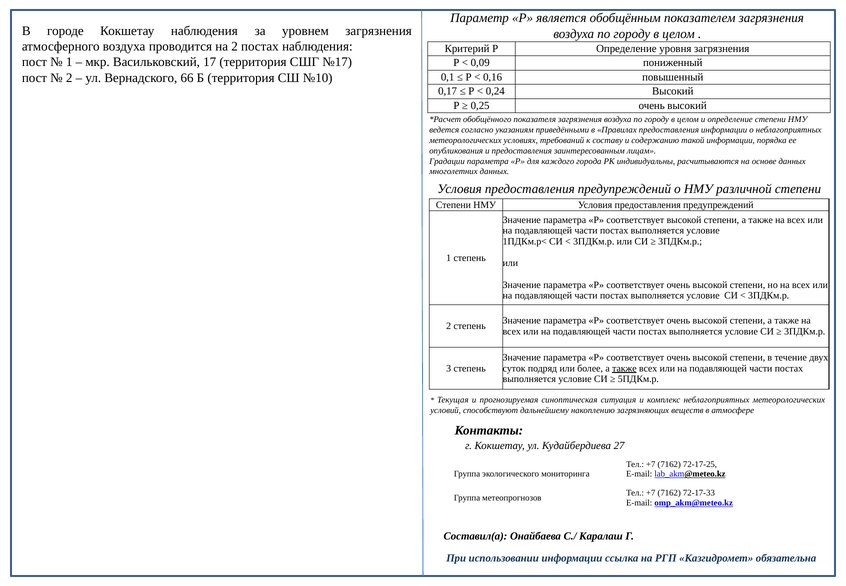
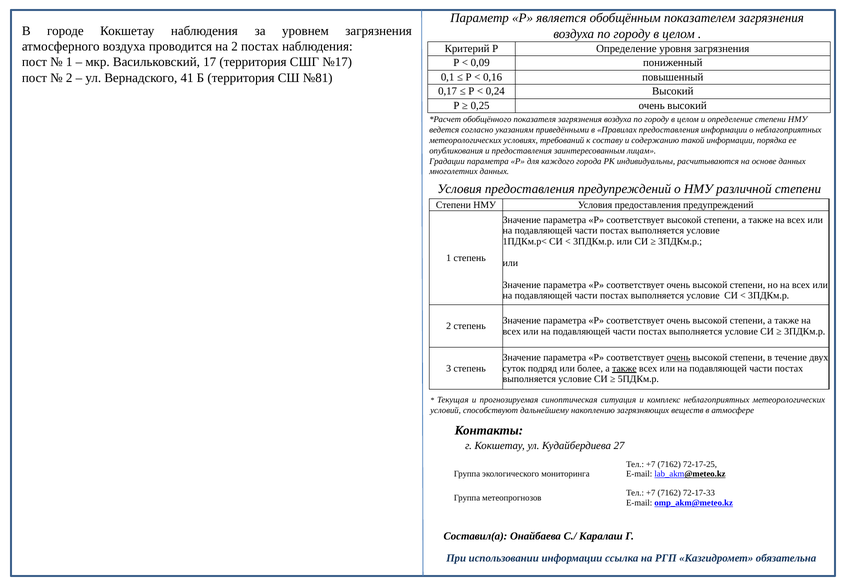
66: 66 -> 41
№10: №10 -> №81
очень at (678, 357) underline: none -> present
